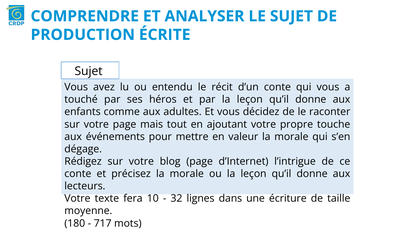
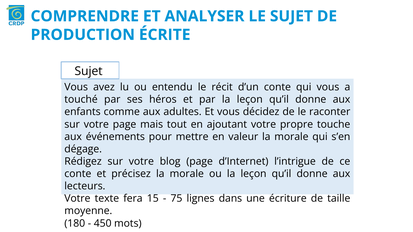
10: 10 -> 15
32: 32 -> 75
717: 717 -> 450
